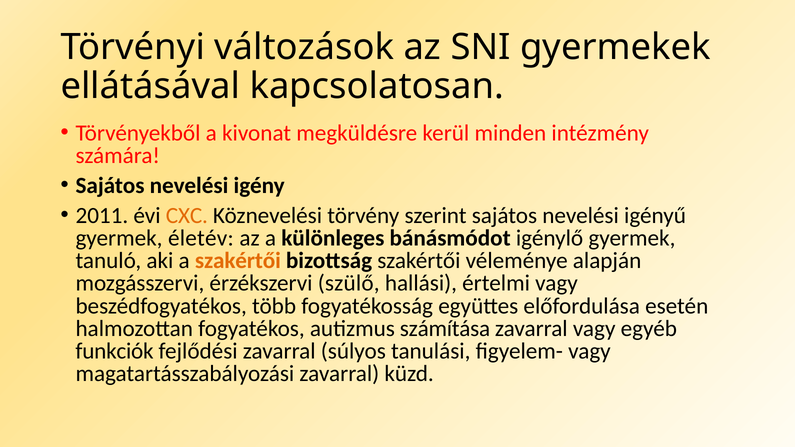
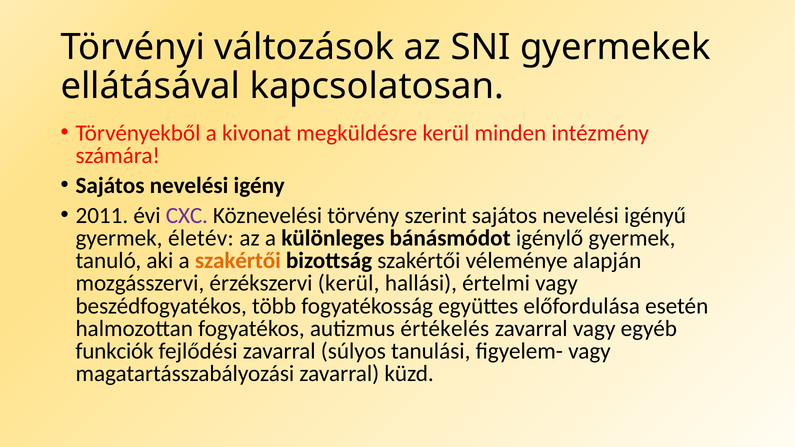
CXC colour: orange -> purple
érzékszervi szülő: szülő -> kerül
számítása: számítása -> értékelés
